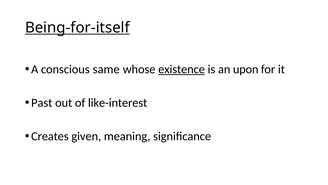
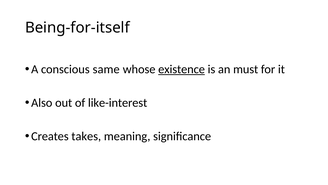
Being-for-itself underline: present -> none
upon: upon -> must
Past: Past -> Also
given: given -> takes
